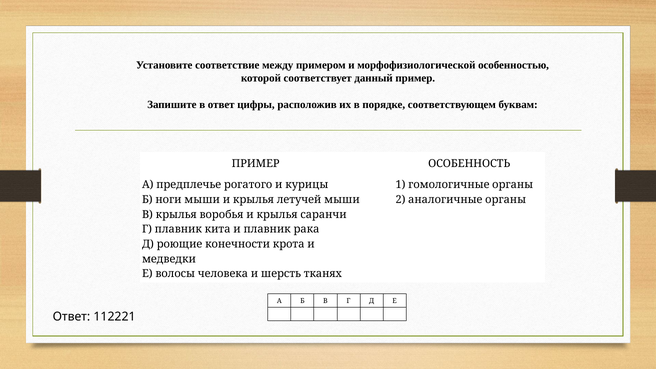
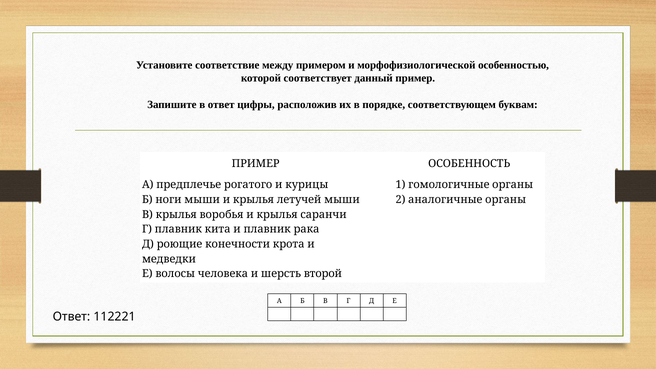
тканях: тканях -> второй
